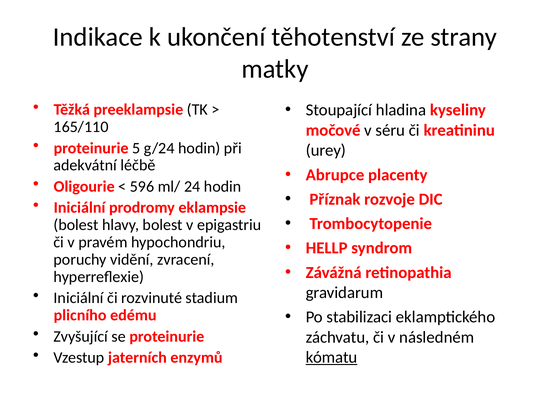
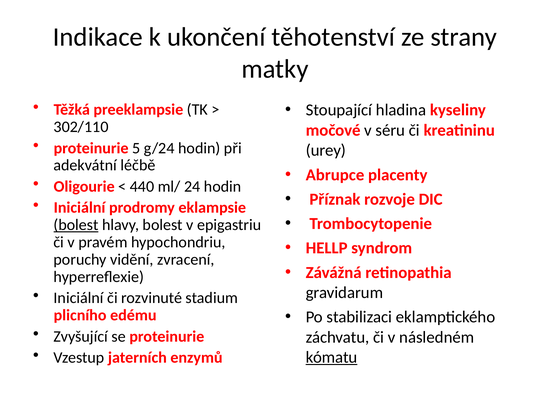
165/110: 165/110 -> 302/110
596: 596 -> 440
bolest at (76, 225) underline: none -> present
